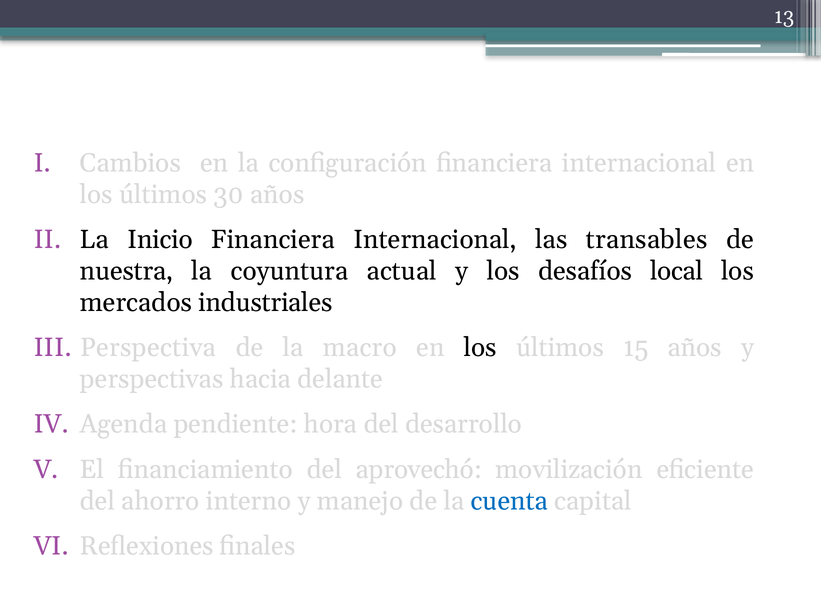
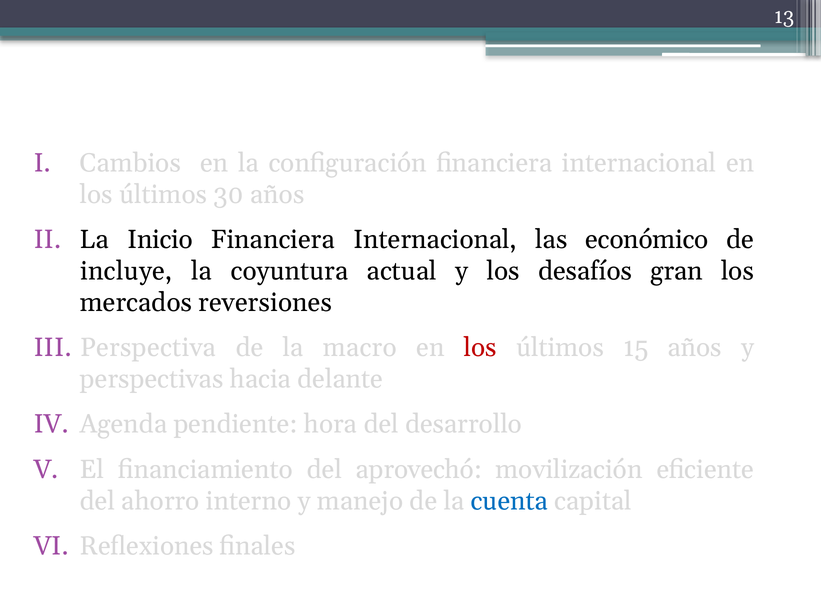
transables: transables -> económico
nuestra: nuestra -> incluye
local: local -> gran
industriales: industriales -> reversiones
los at (480, 348) colour: black -> red
